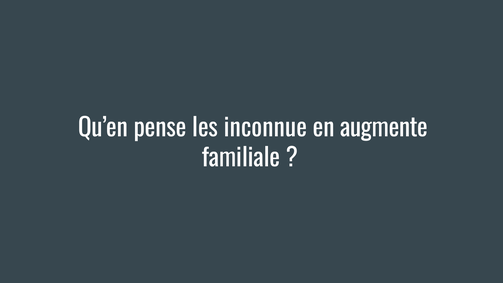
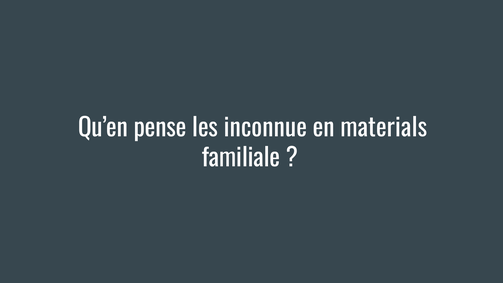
augmente: augmente -> materials
